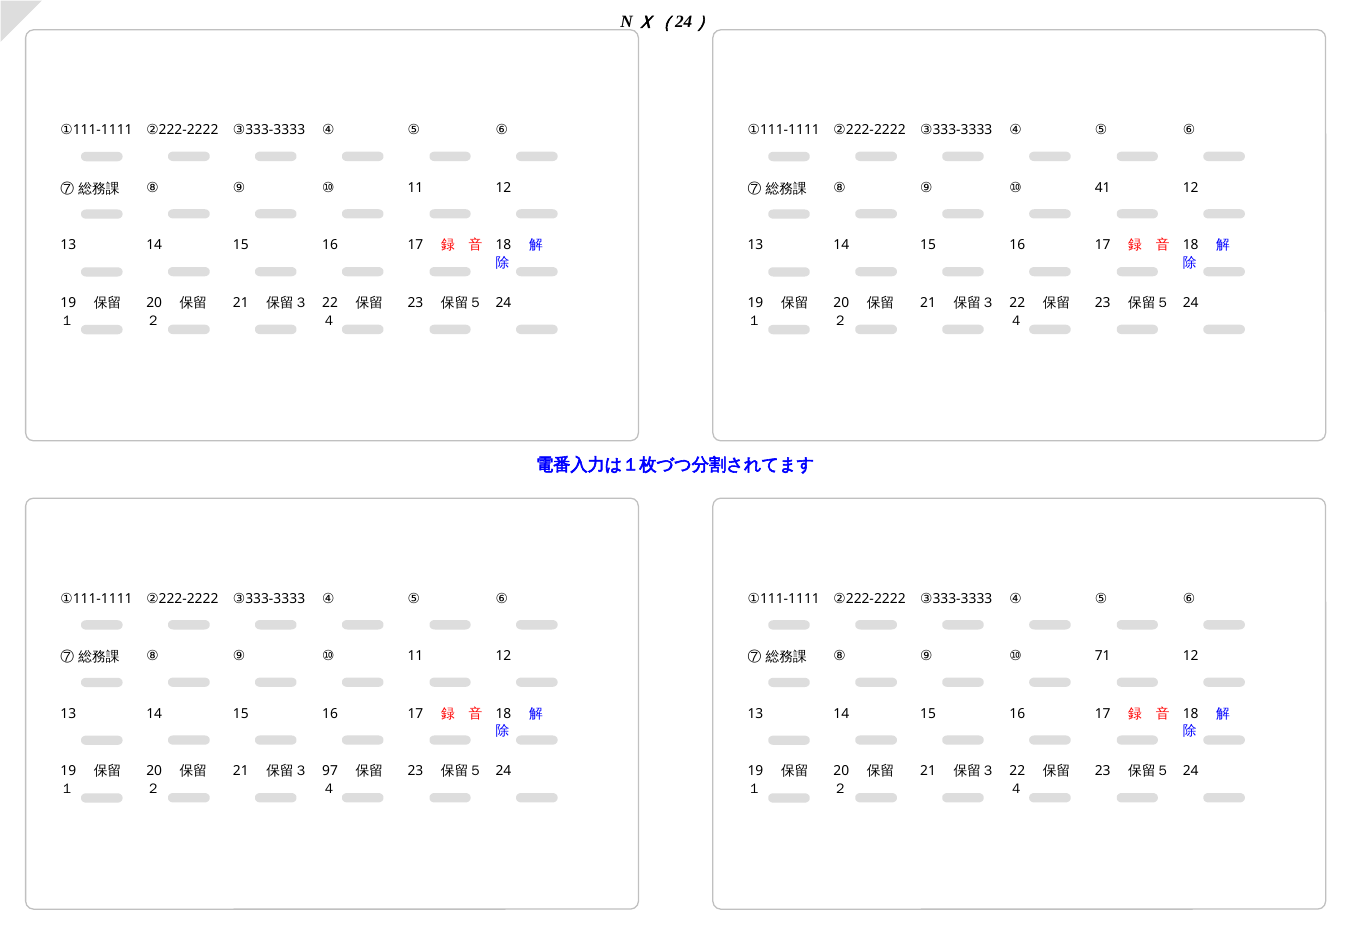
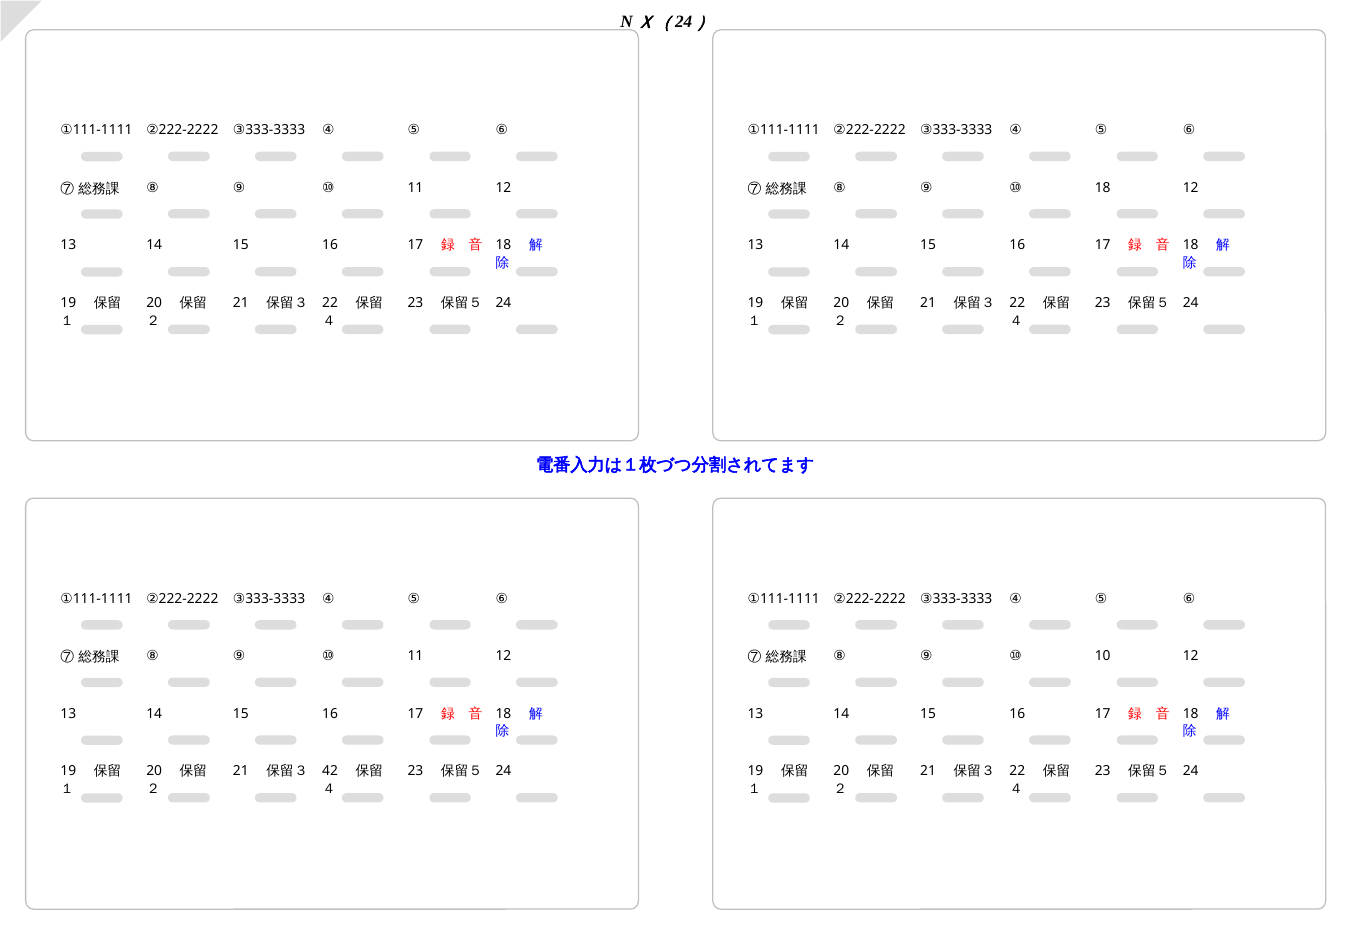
⑩ 41: 41 -> 18
71: 71 -> 10
97: 97 -> 42
